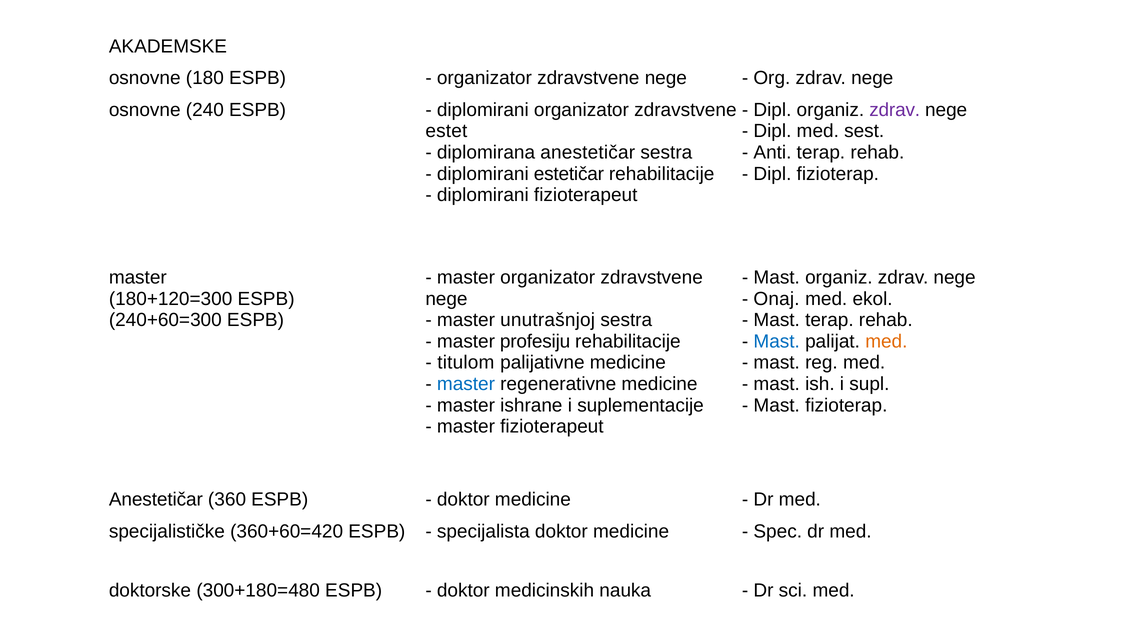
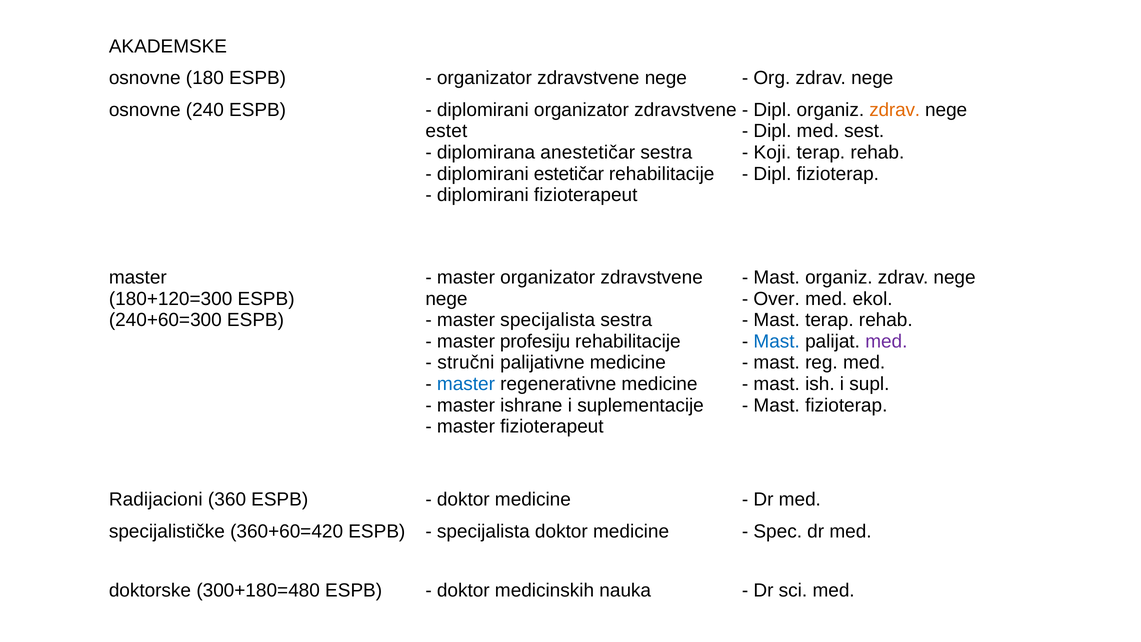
zdrav at (895, 110) colour: purple -> orange
Anti: Anti -> Koji
Onaj: Onaj -> Over
master unutrašnjoj: unutrašnjoj -> specijalista
med at (886, 341) colour: orange -> purple
titulom: titulom -> stručni
Anestetičar at (156, 499): Anestetičar -> Radijacioni
